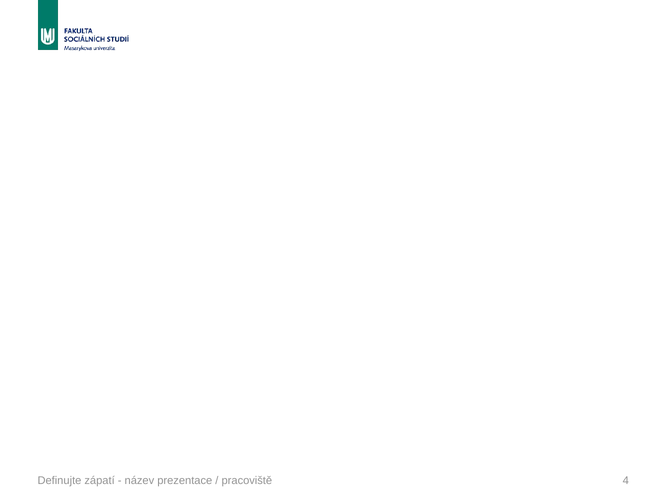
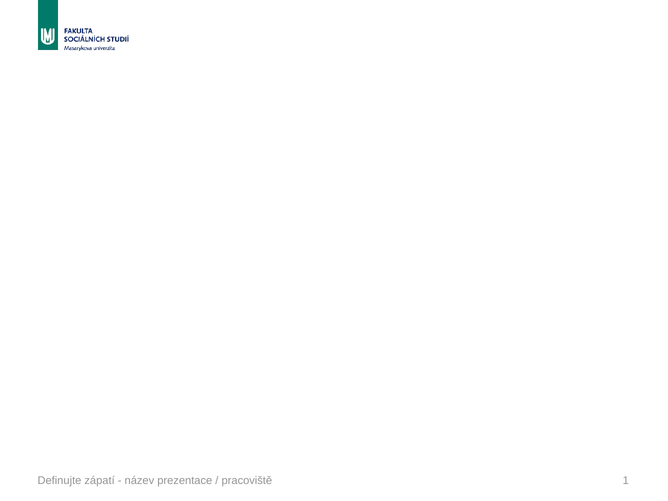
4: 4 -> 1
